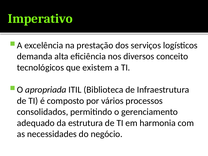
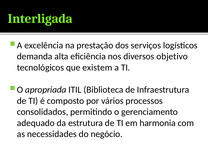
Imperativo: Imperativo -> Interligada
conceito: conceito -> objetivo
